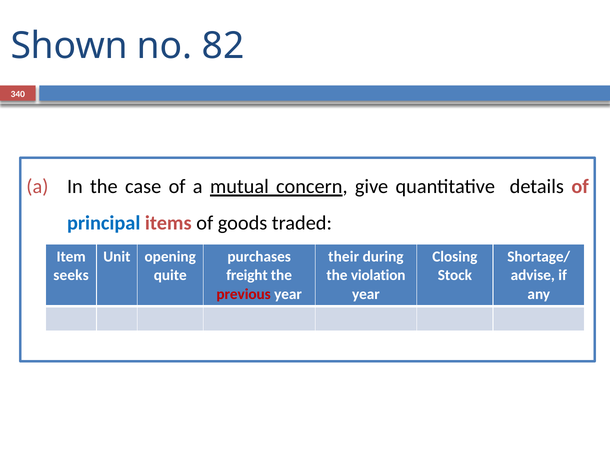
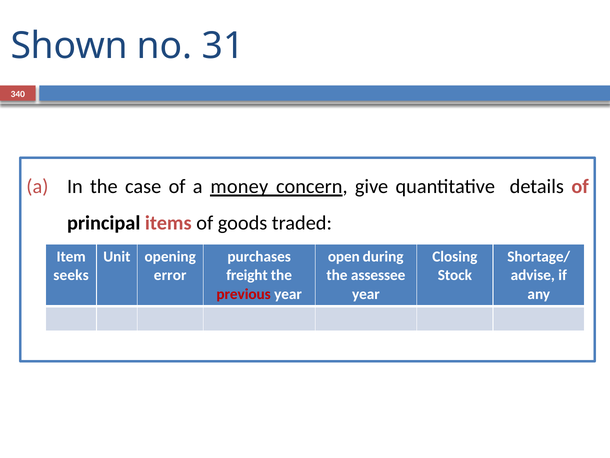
82: 82 -> 31
mutual: mutual -> money
principal colour: blue -> black
their: their -> open
quite: quite -> error
violation: violation -> assessee
